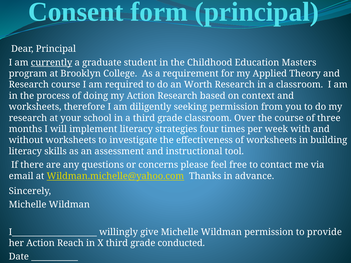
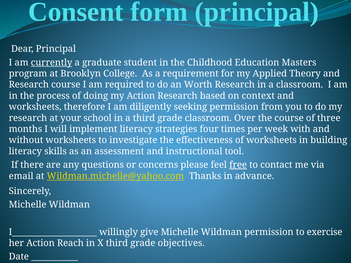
free underline: none -> present
provide: provide -> exercise
conducted: conducted -> objectives
